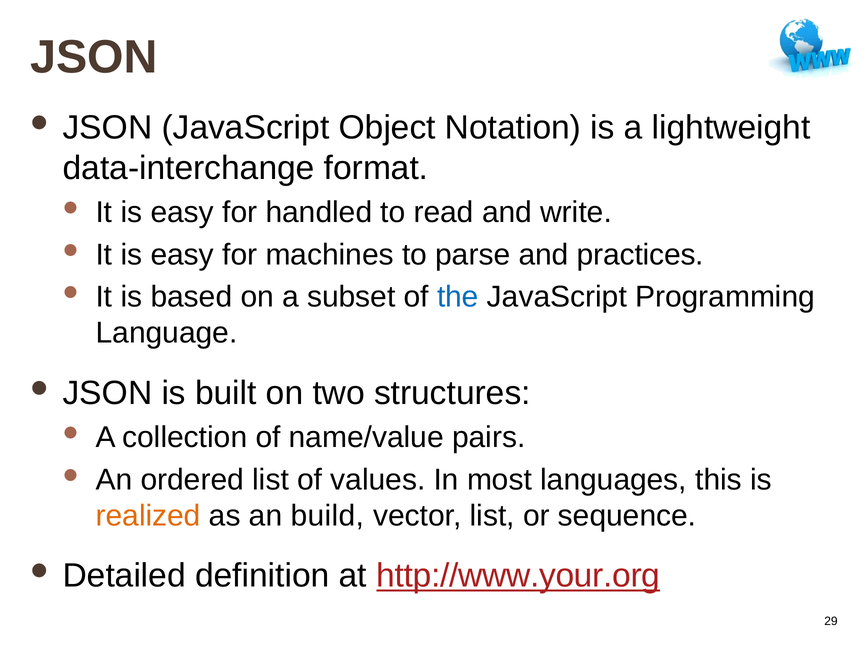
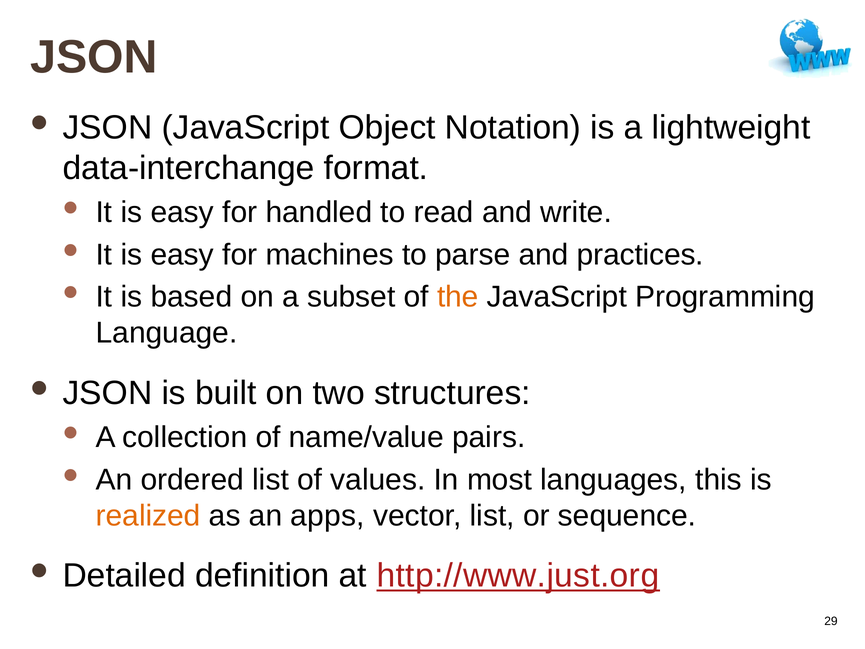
the colour: blue -> orange
build: build -> apps
http://www.your.org: http://www.your.org -> http://www.just.org
